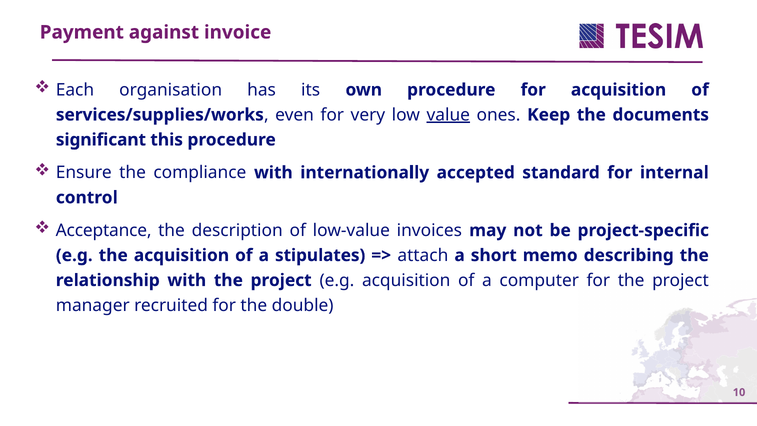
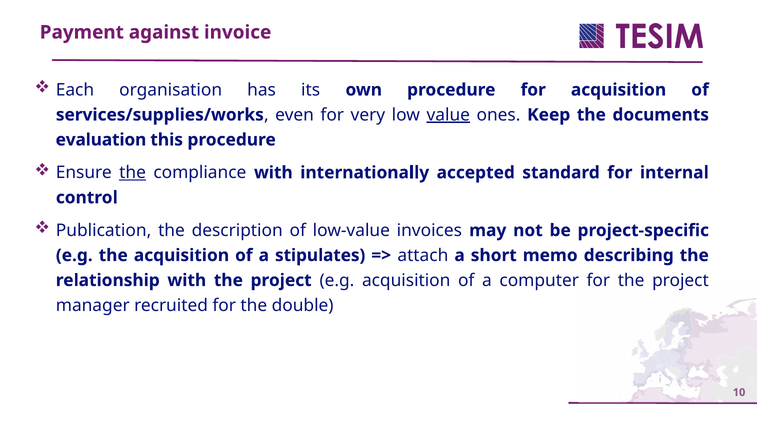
significant: significant -> evaluation
the at (133, 173) underline: none -> present
Acceptance: Acceptance -> Publication
